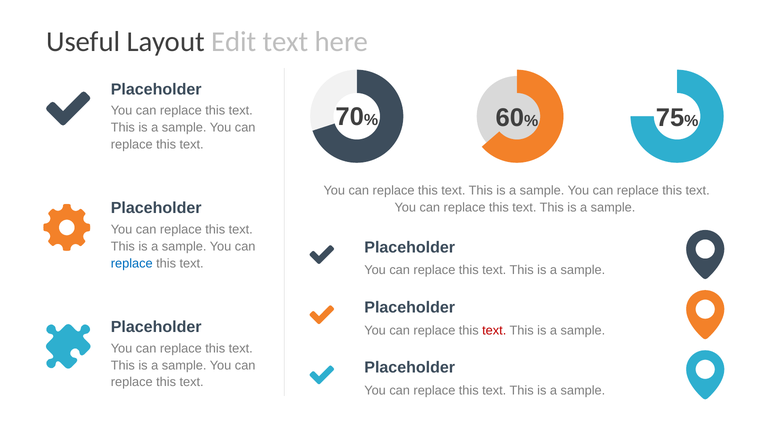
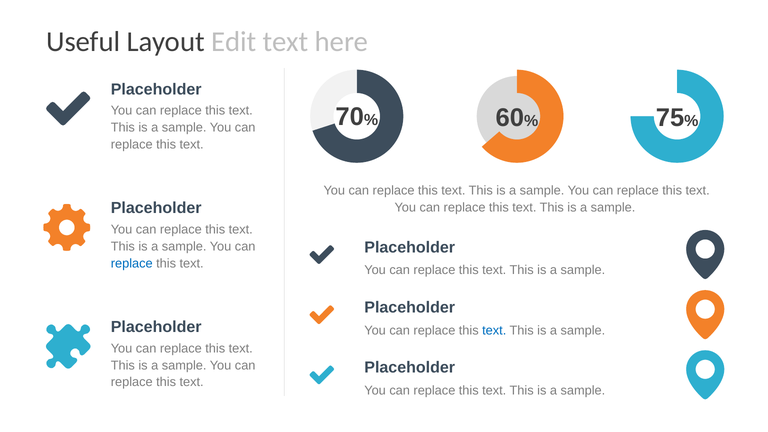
text at (494, 330) colour: red -> blue
